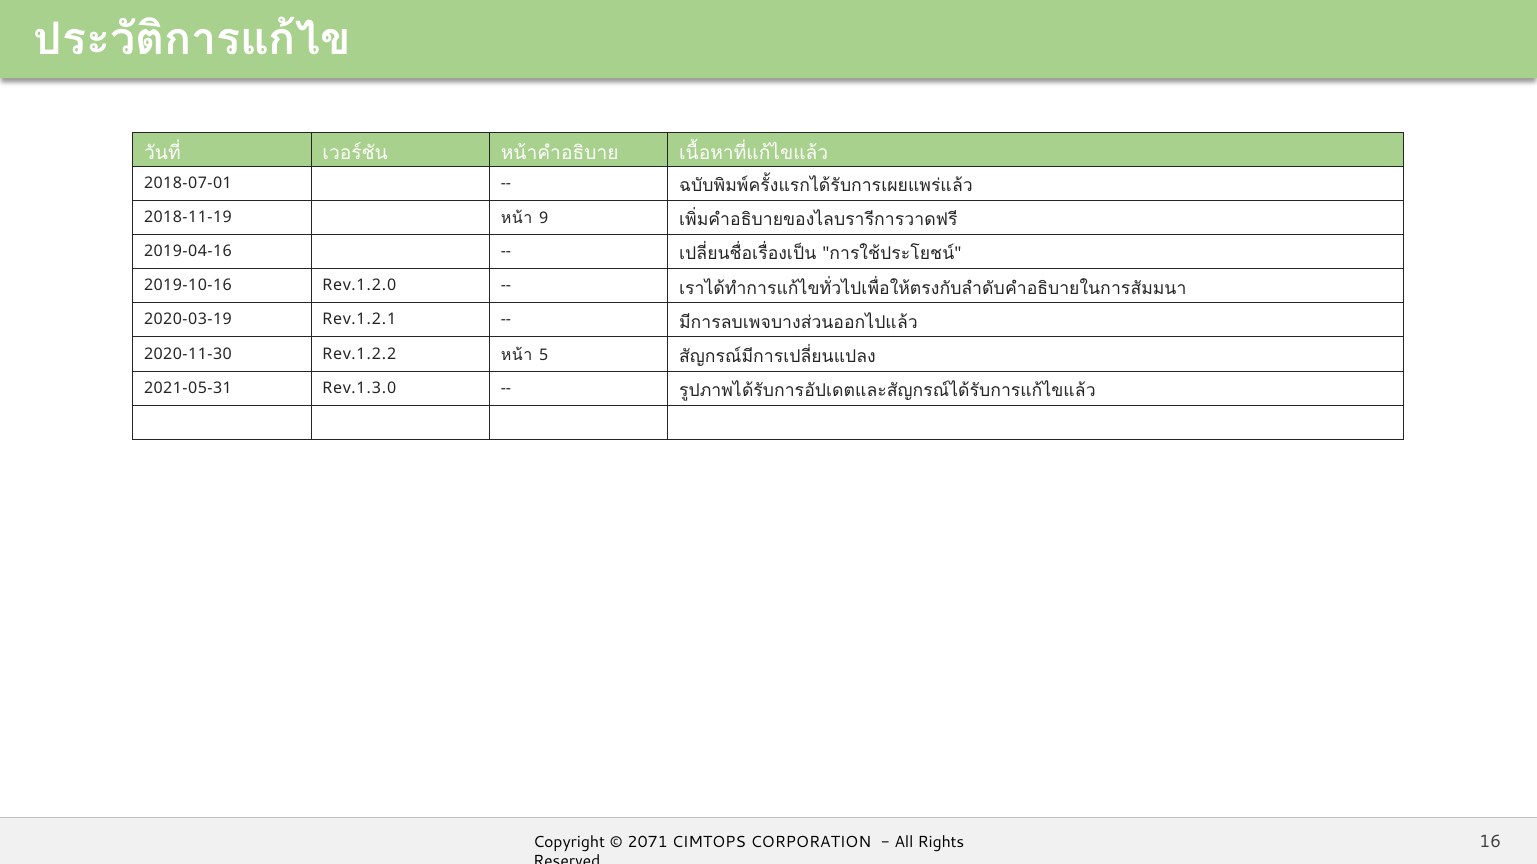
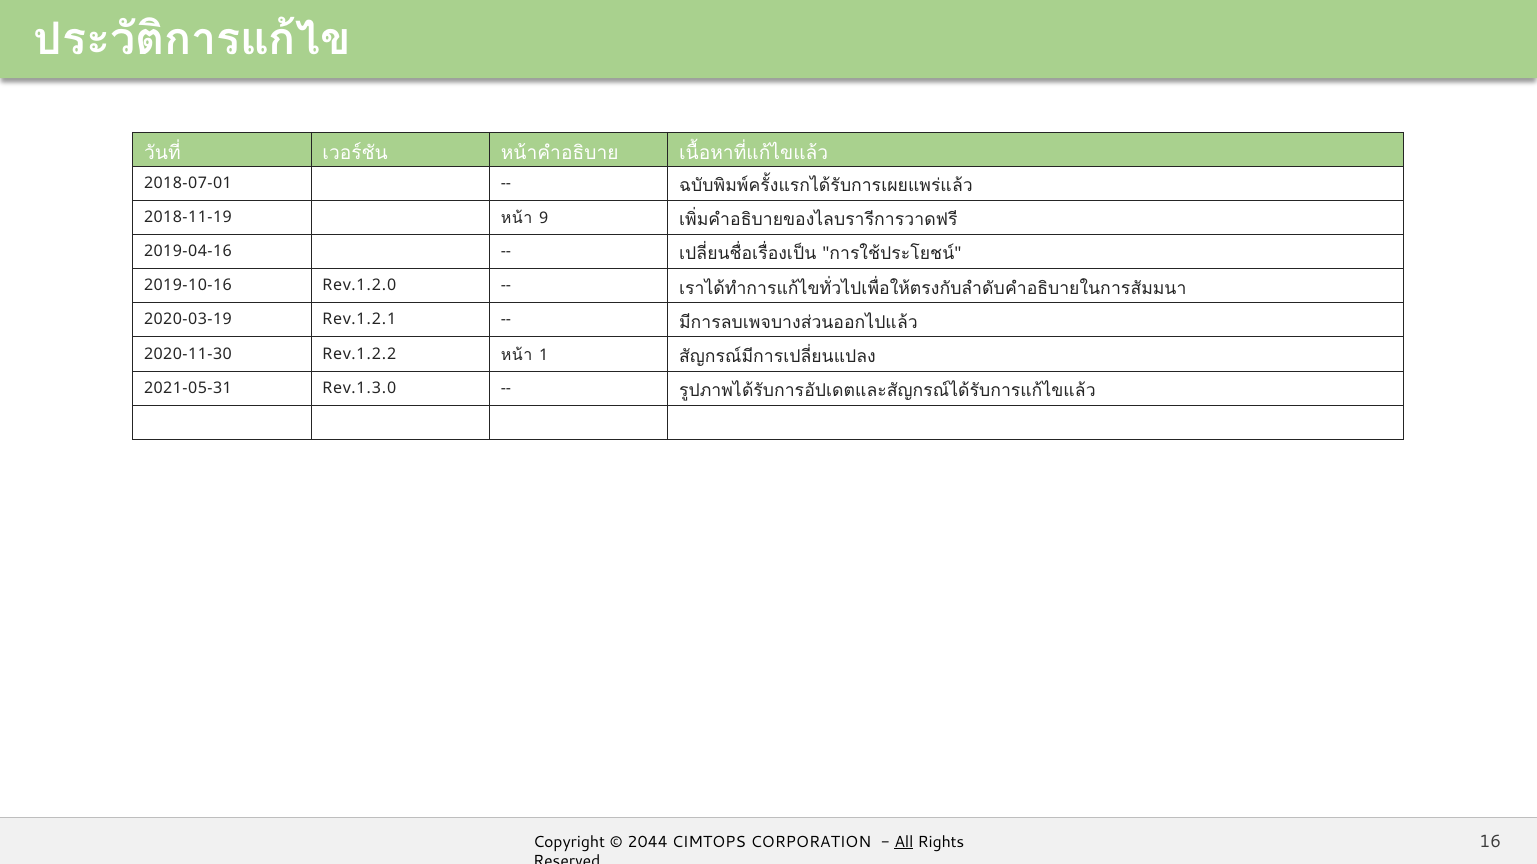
5: 5 -> 1
2071: 2071 -> 2044
All underline: none -> present
